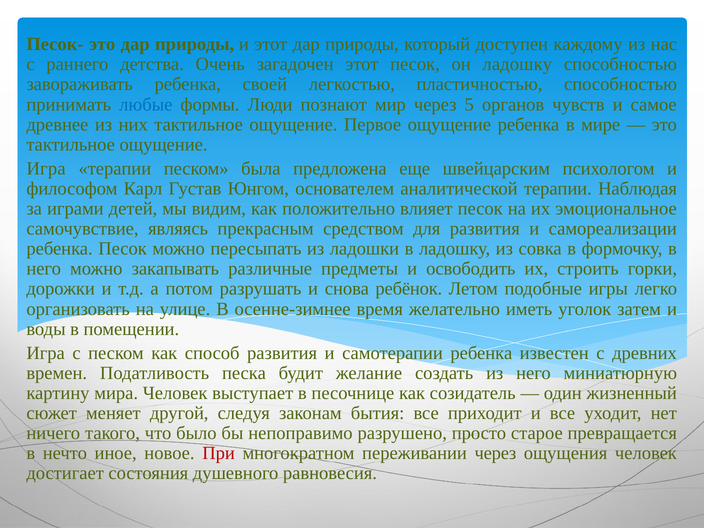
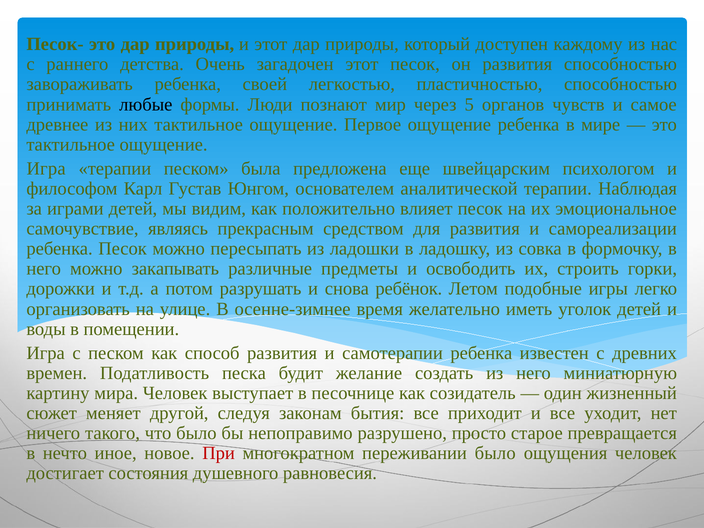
он ладошку: ладошку -> развития
любые colour: blue -> black
уголок затем: затем -> детей
переживании через: через -> было
